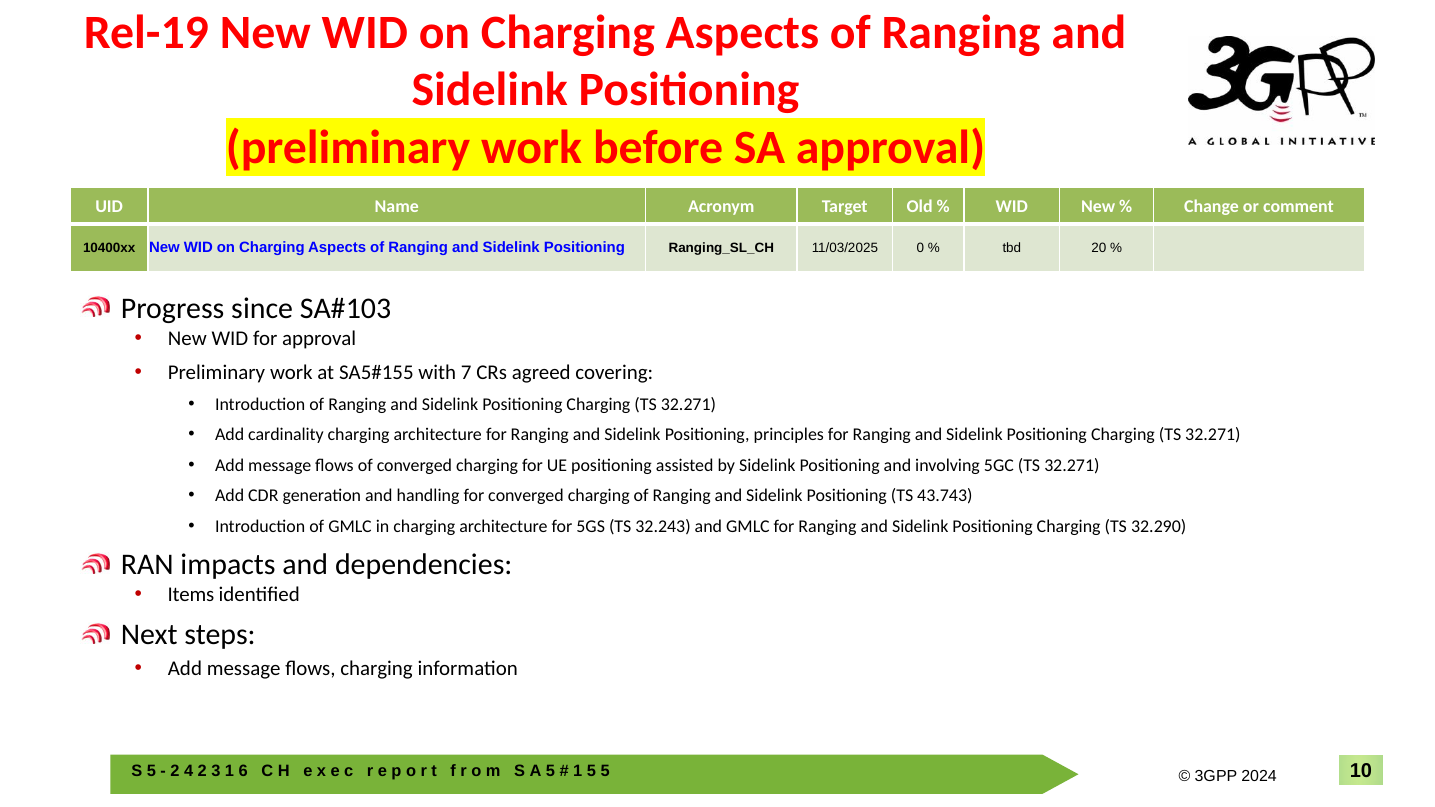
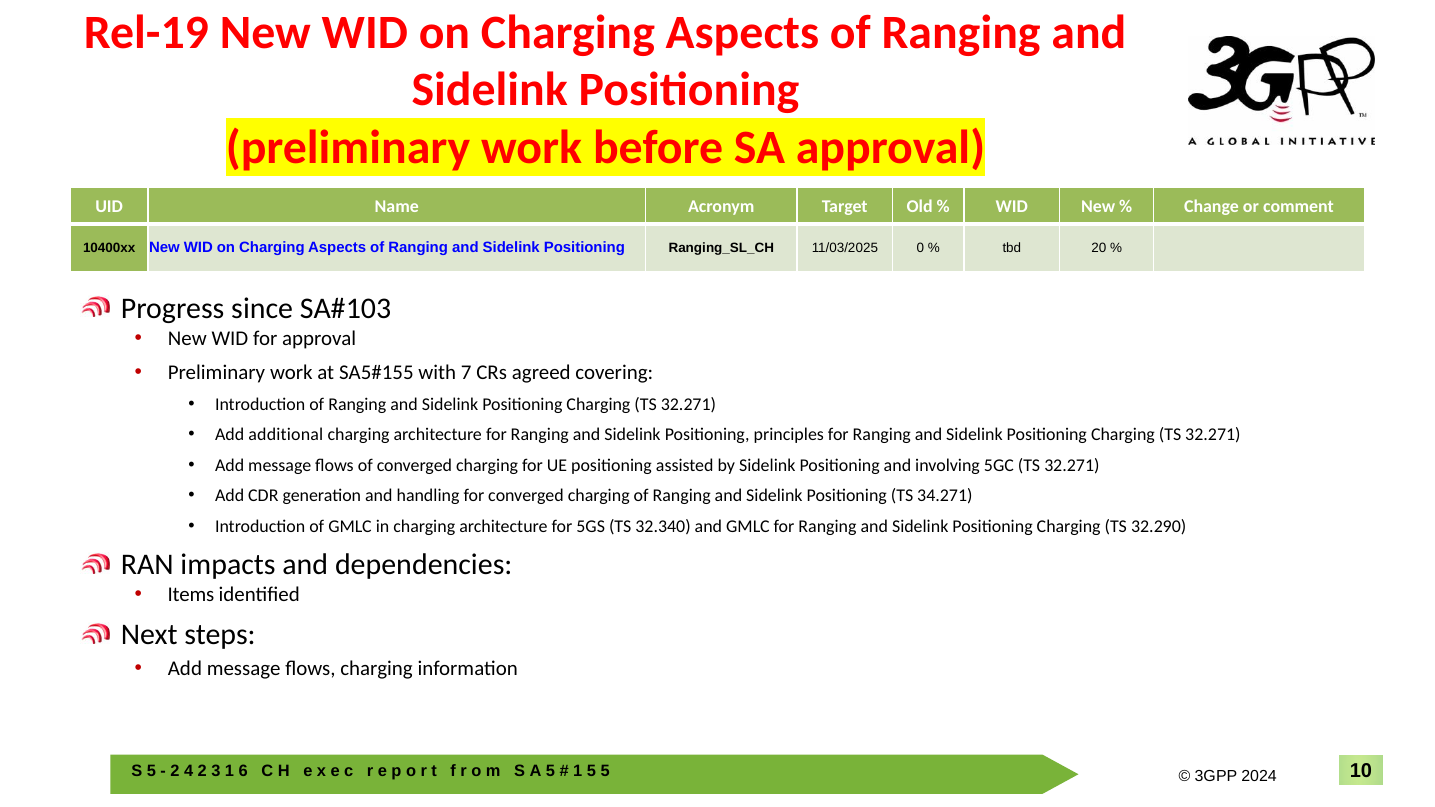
cardinality: cardinality -> additional
43.743: 43.743 -> 34.271
32.243: 32.243 -> 32.340
